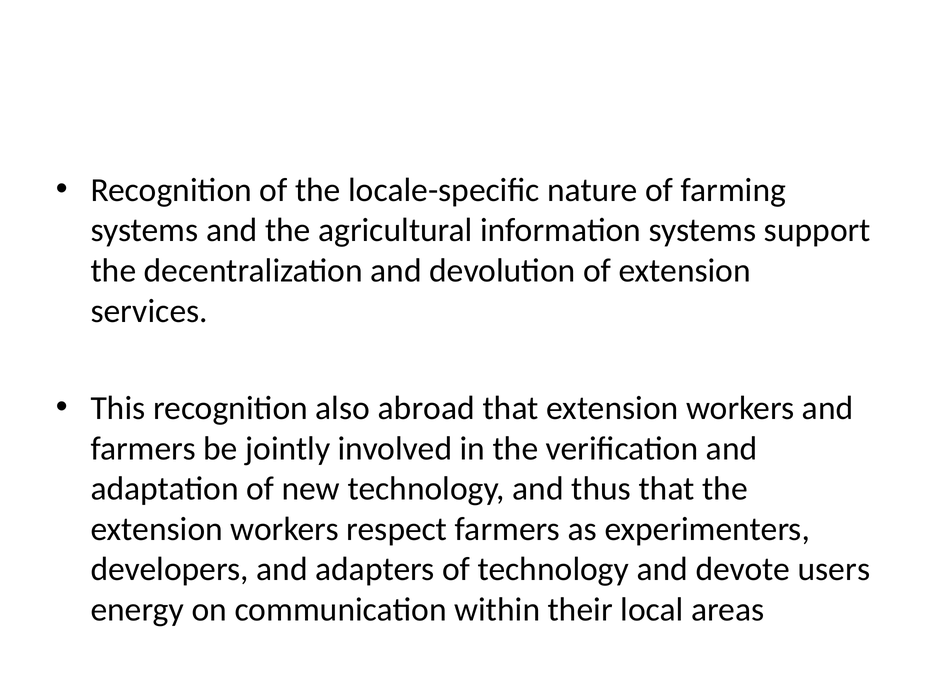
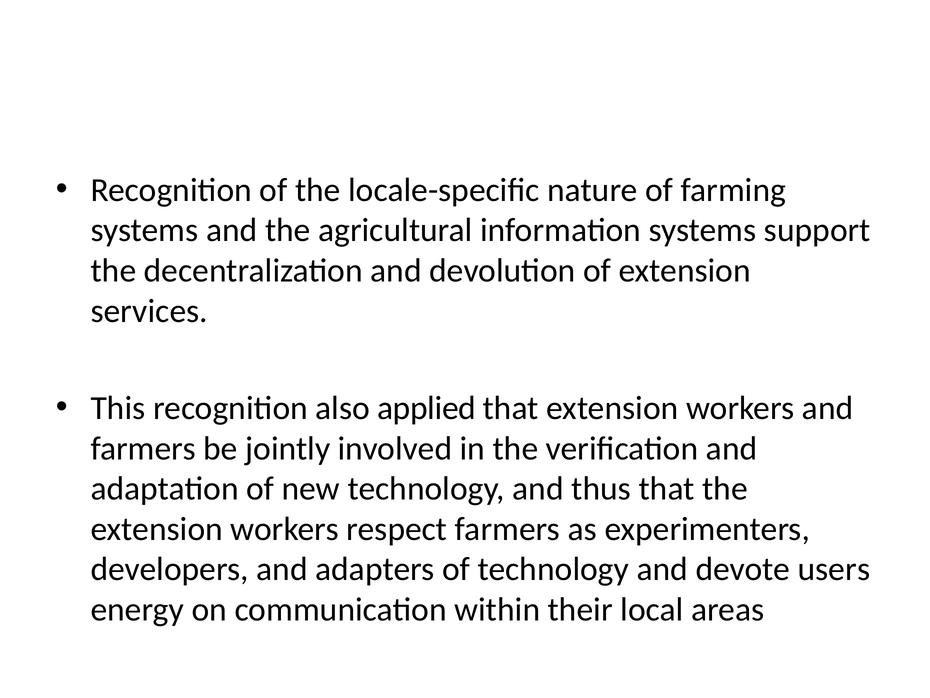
abroad: abroad -> applied
